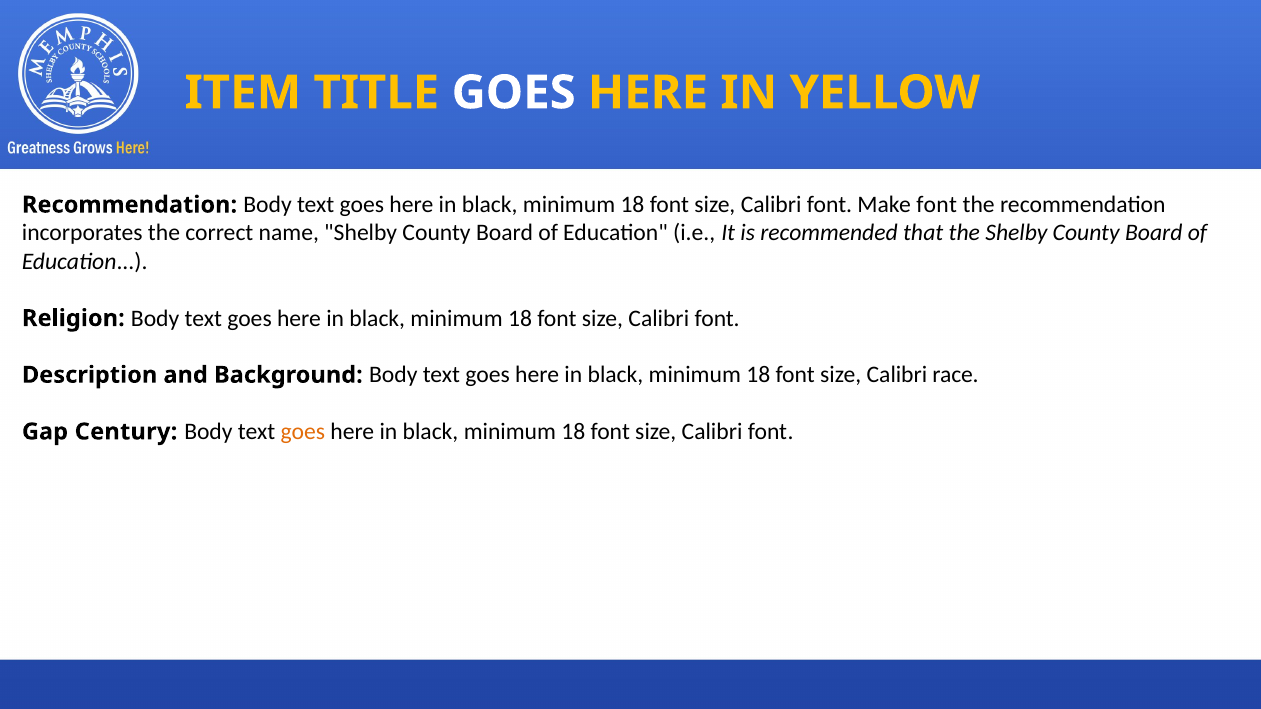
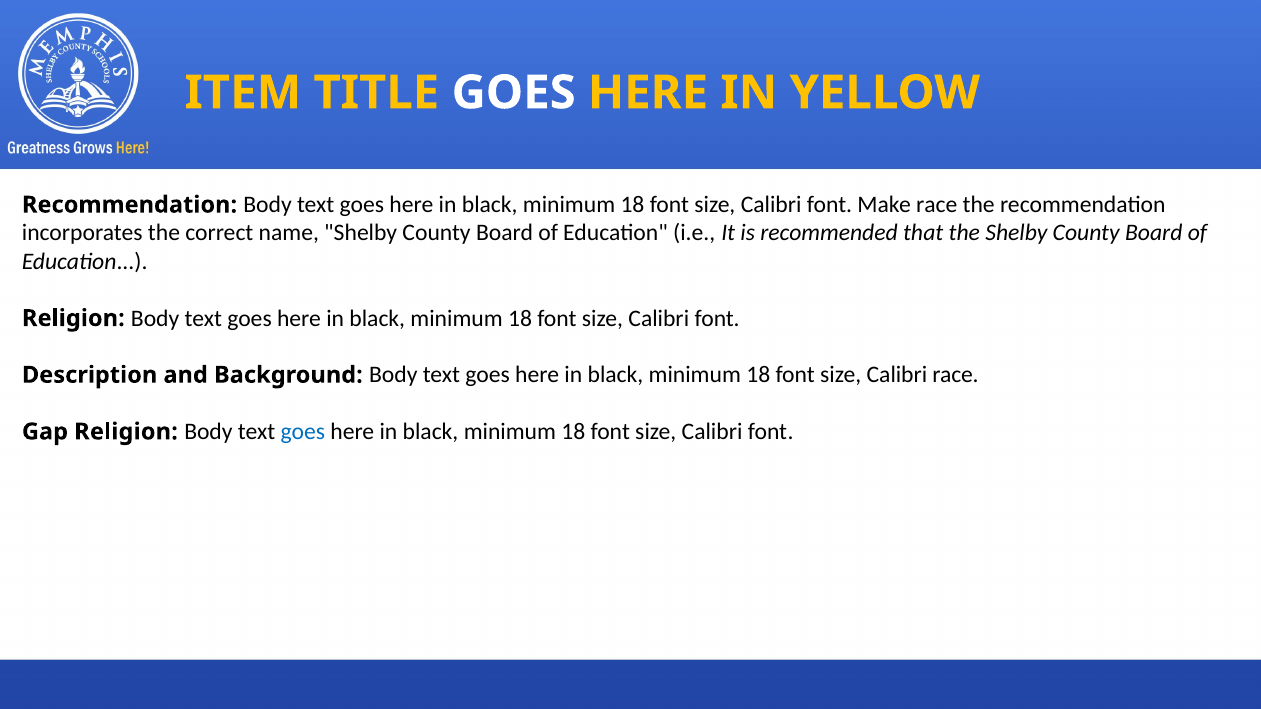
Make font: font -> race
Gap Century: Century -> Religion
goes at (303, 432) colour: orange -> blue
